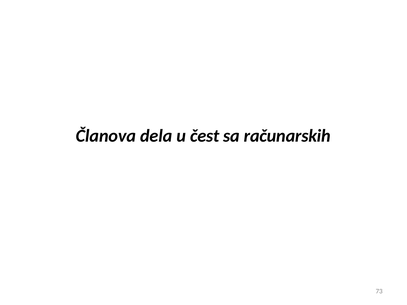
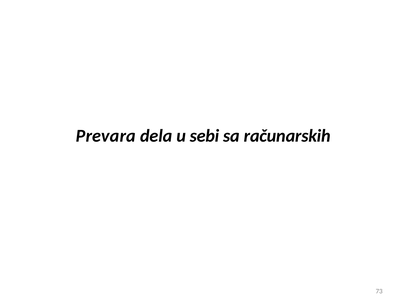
Članova: Članova -> Prevara
čest: čest -> sebi
